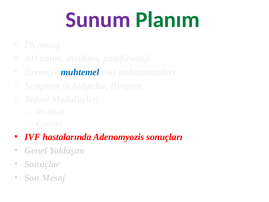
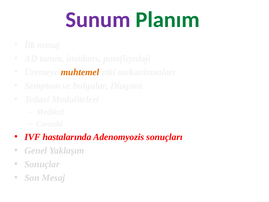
muhtemel colour: blue -> orange
